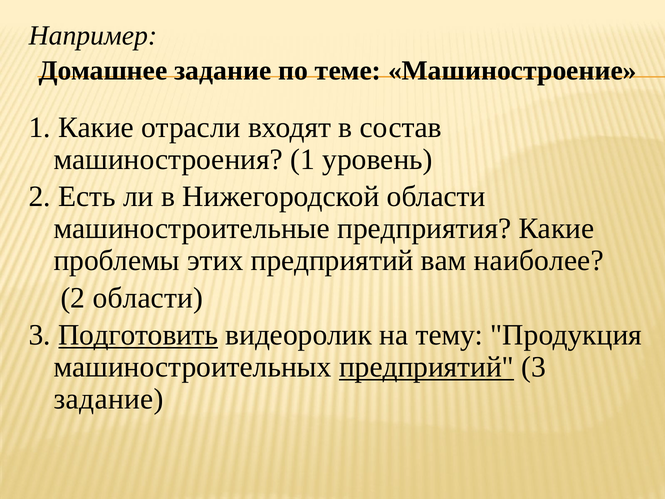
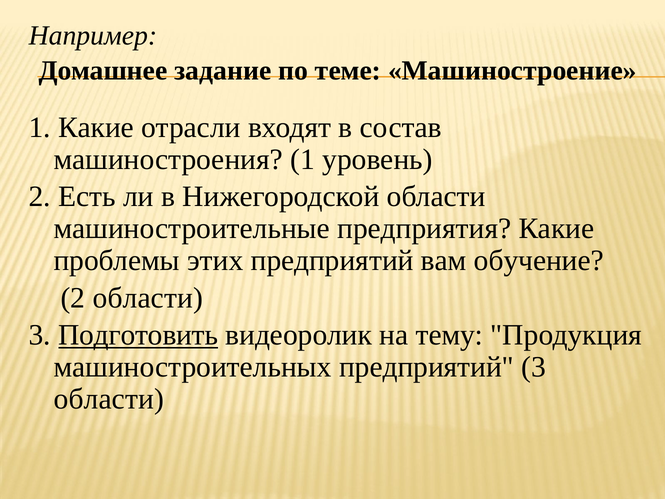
наиболее: наиболее -> обучение
предприятий at (427, 367) underline: present -> none
задание at (109, 399): задание -> области
